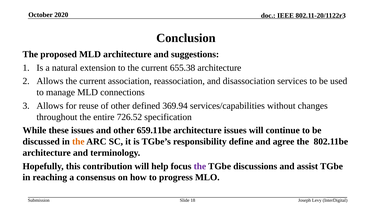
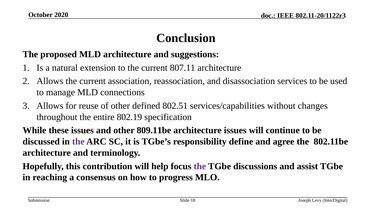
655.38: 655.38 -> 807.11
369.94: 369.94 -> 802.51
726.52: 726.52 -> 802.19
659.11be: 659.11be -> 809.11be
the at (78, 142) colour: orange -> purple
